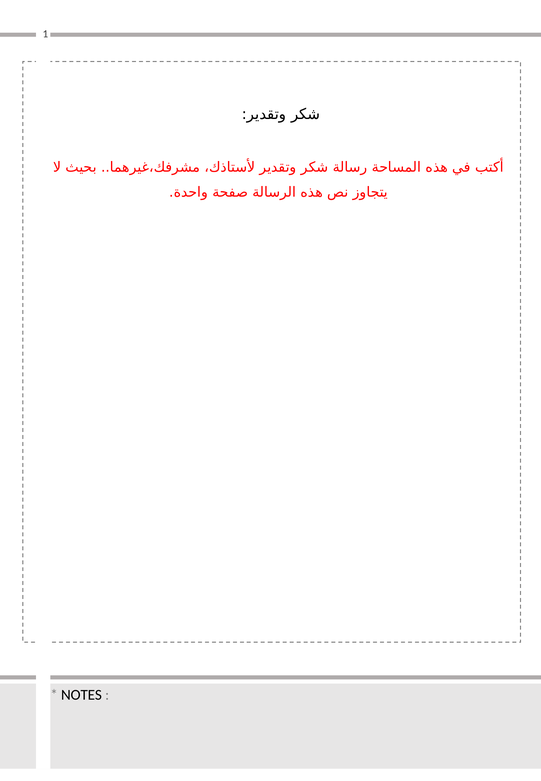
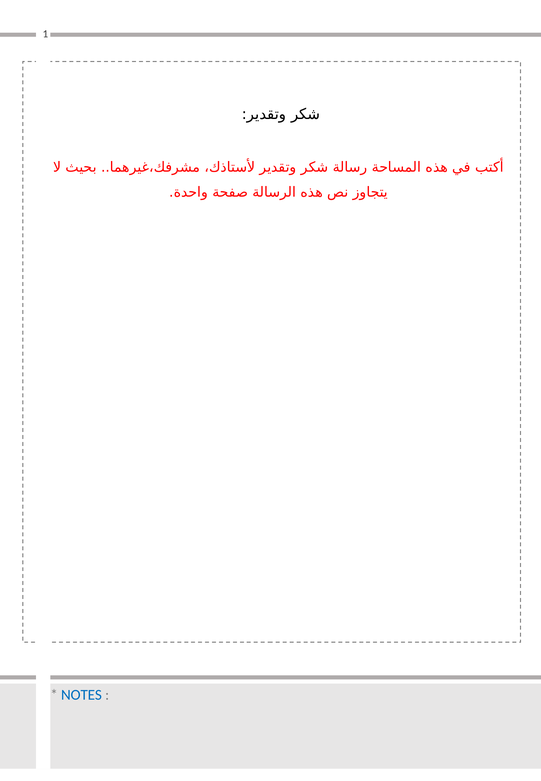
NOTES colour: black -> blue
